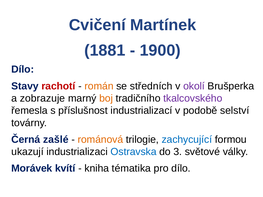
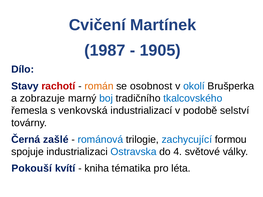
1881: 1881 -> 1987
1900: 1900 -> 1905
středních: středních -> osobnost
okolí colour: purple -> blue
boj colour: orange -> blue
tkalcovského colour: purple -> blue
příslušnost: příslušnost -> venkovská
románová colour: orange -> blue
ukazují: ukazují -> spojuje
3: 3 -> 4
Morávek: Morávek -> Pokouší
pro dílo: dílo -> léta
